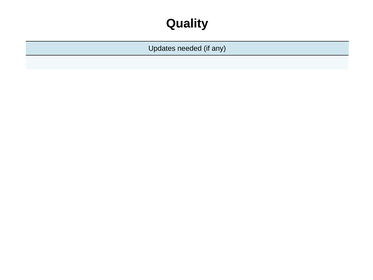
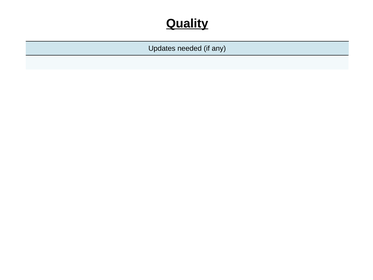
Quality underline: none -> present
